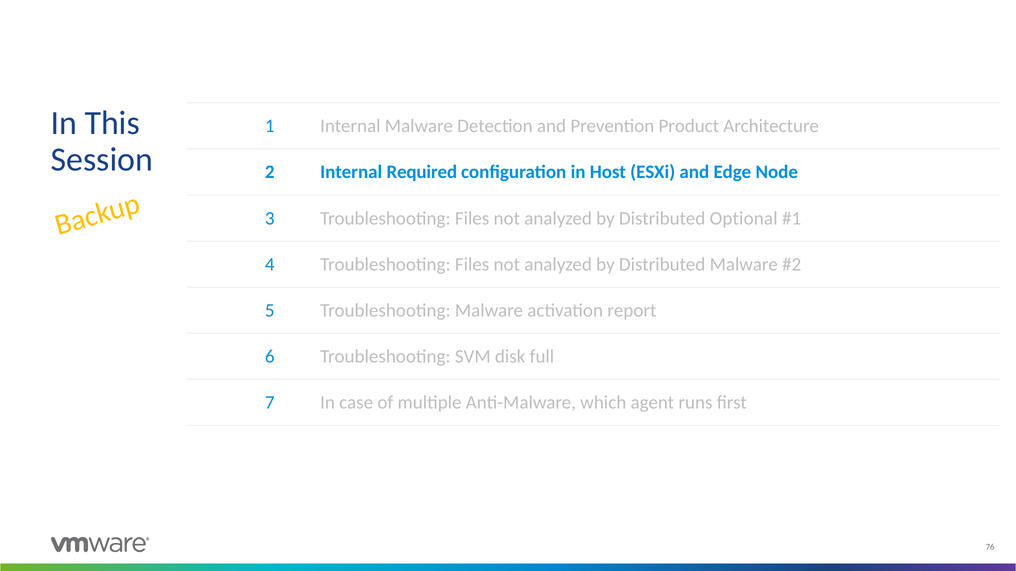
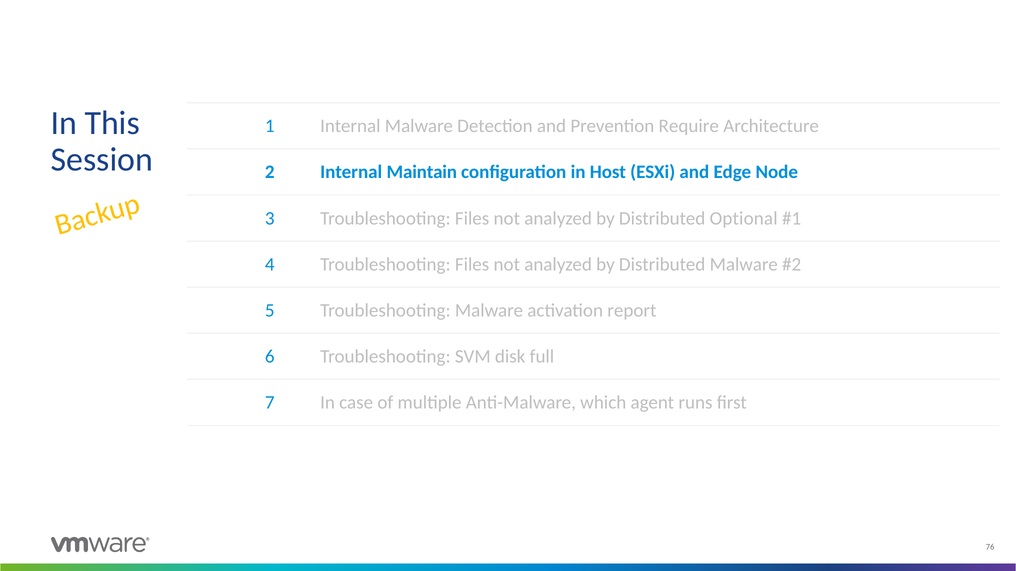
Product: Product -> Require
Required: Required -> Maintain
